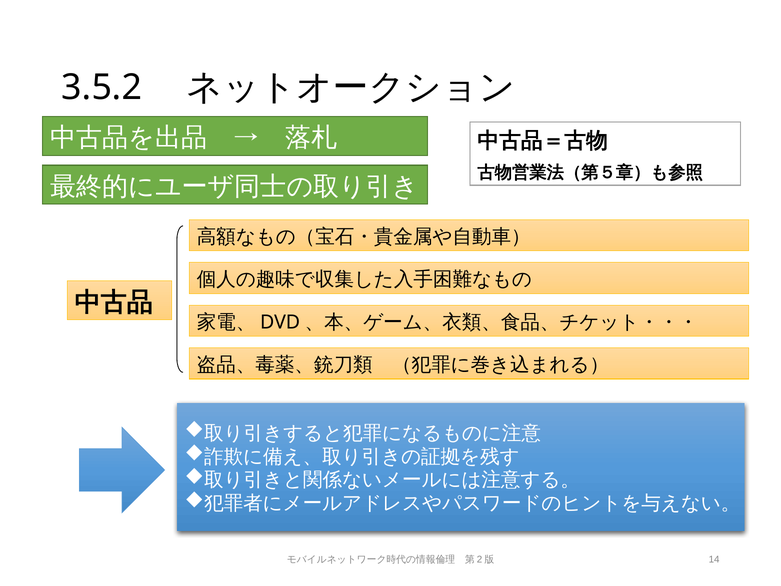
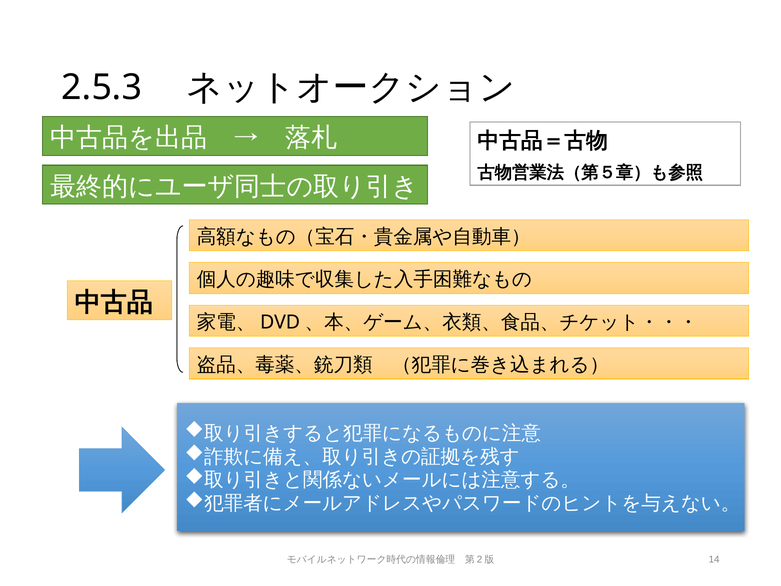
3.5.2: 3.5.2 -> 2.5.3
